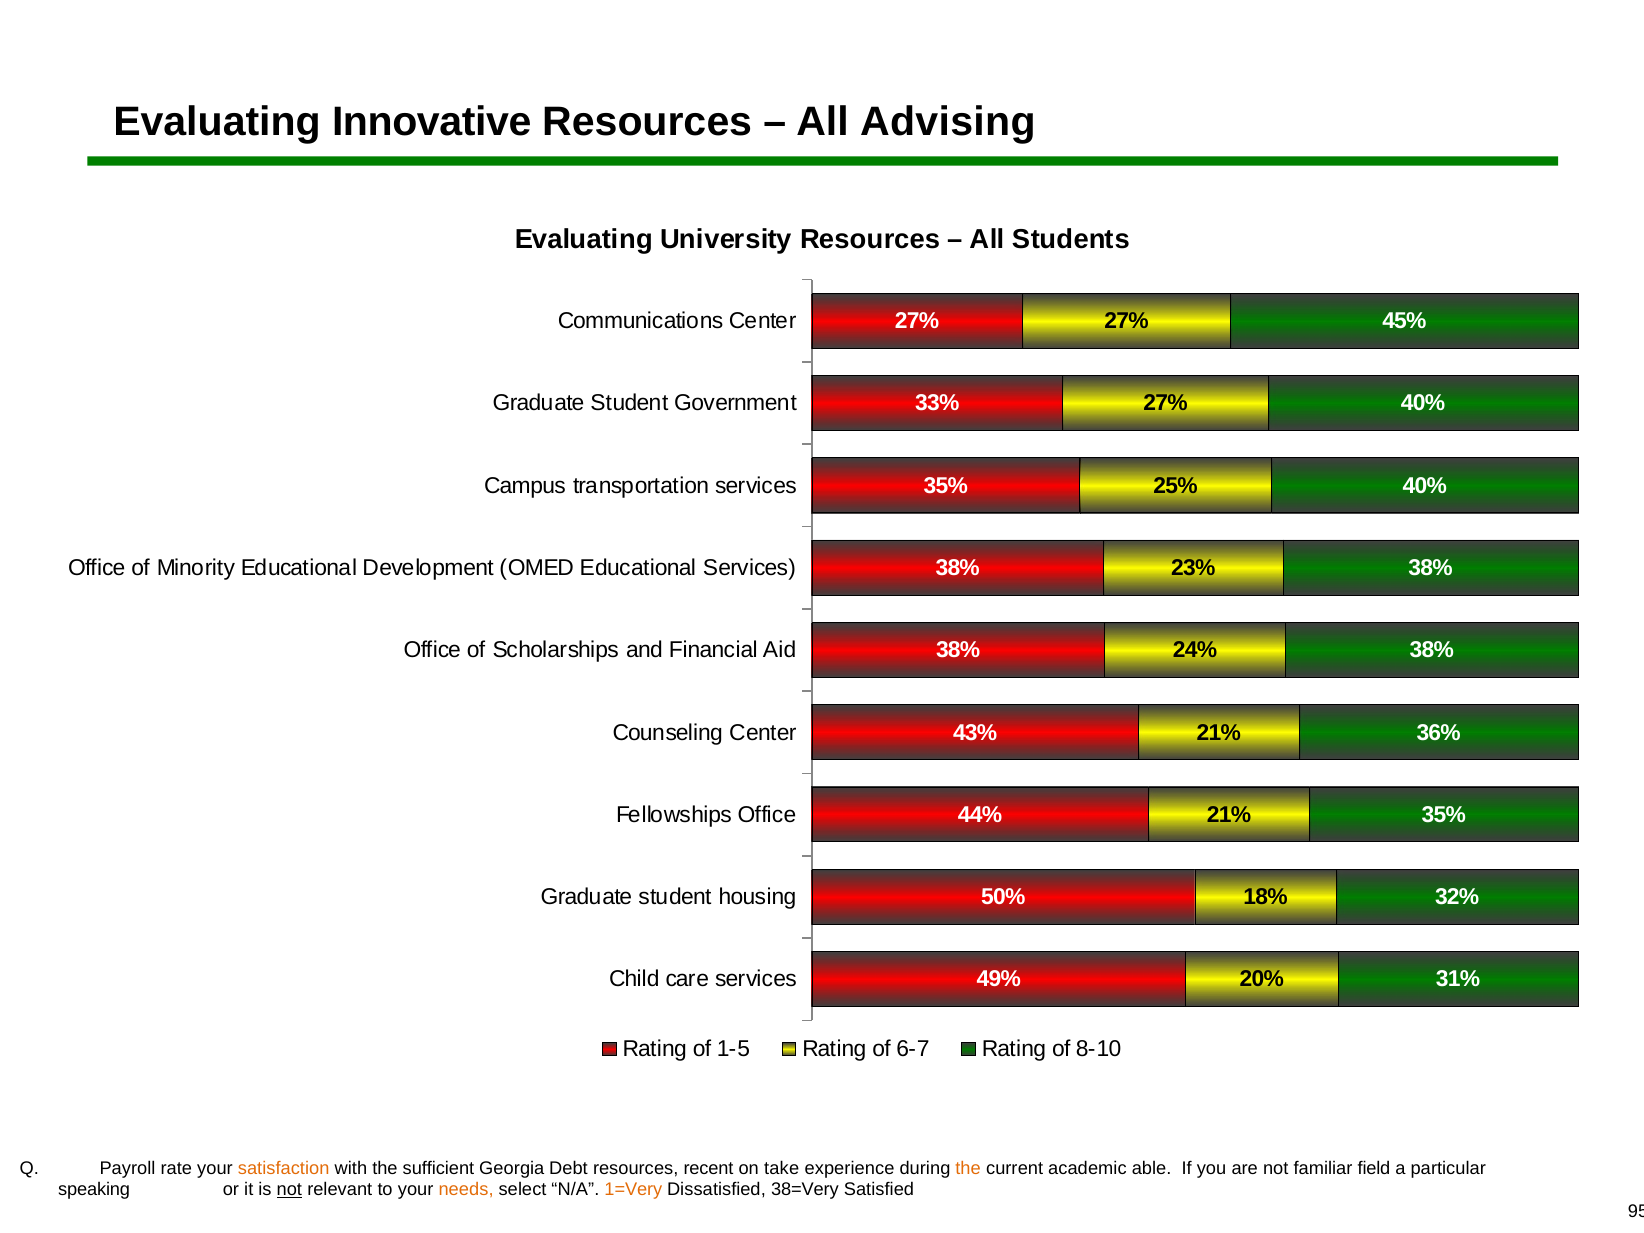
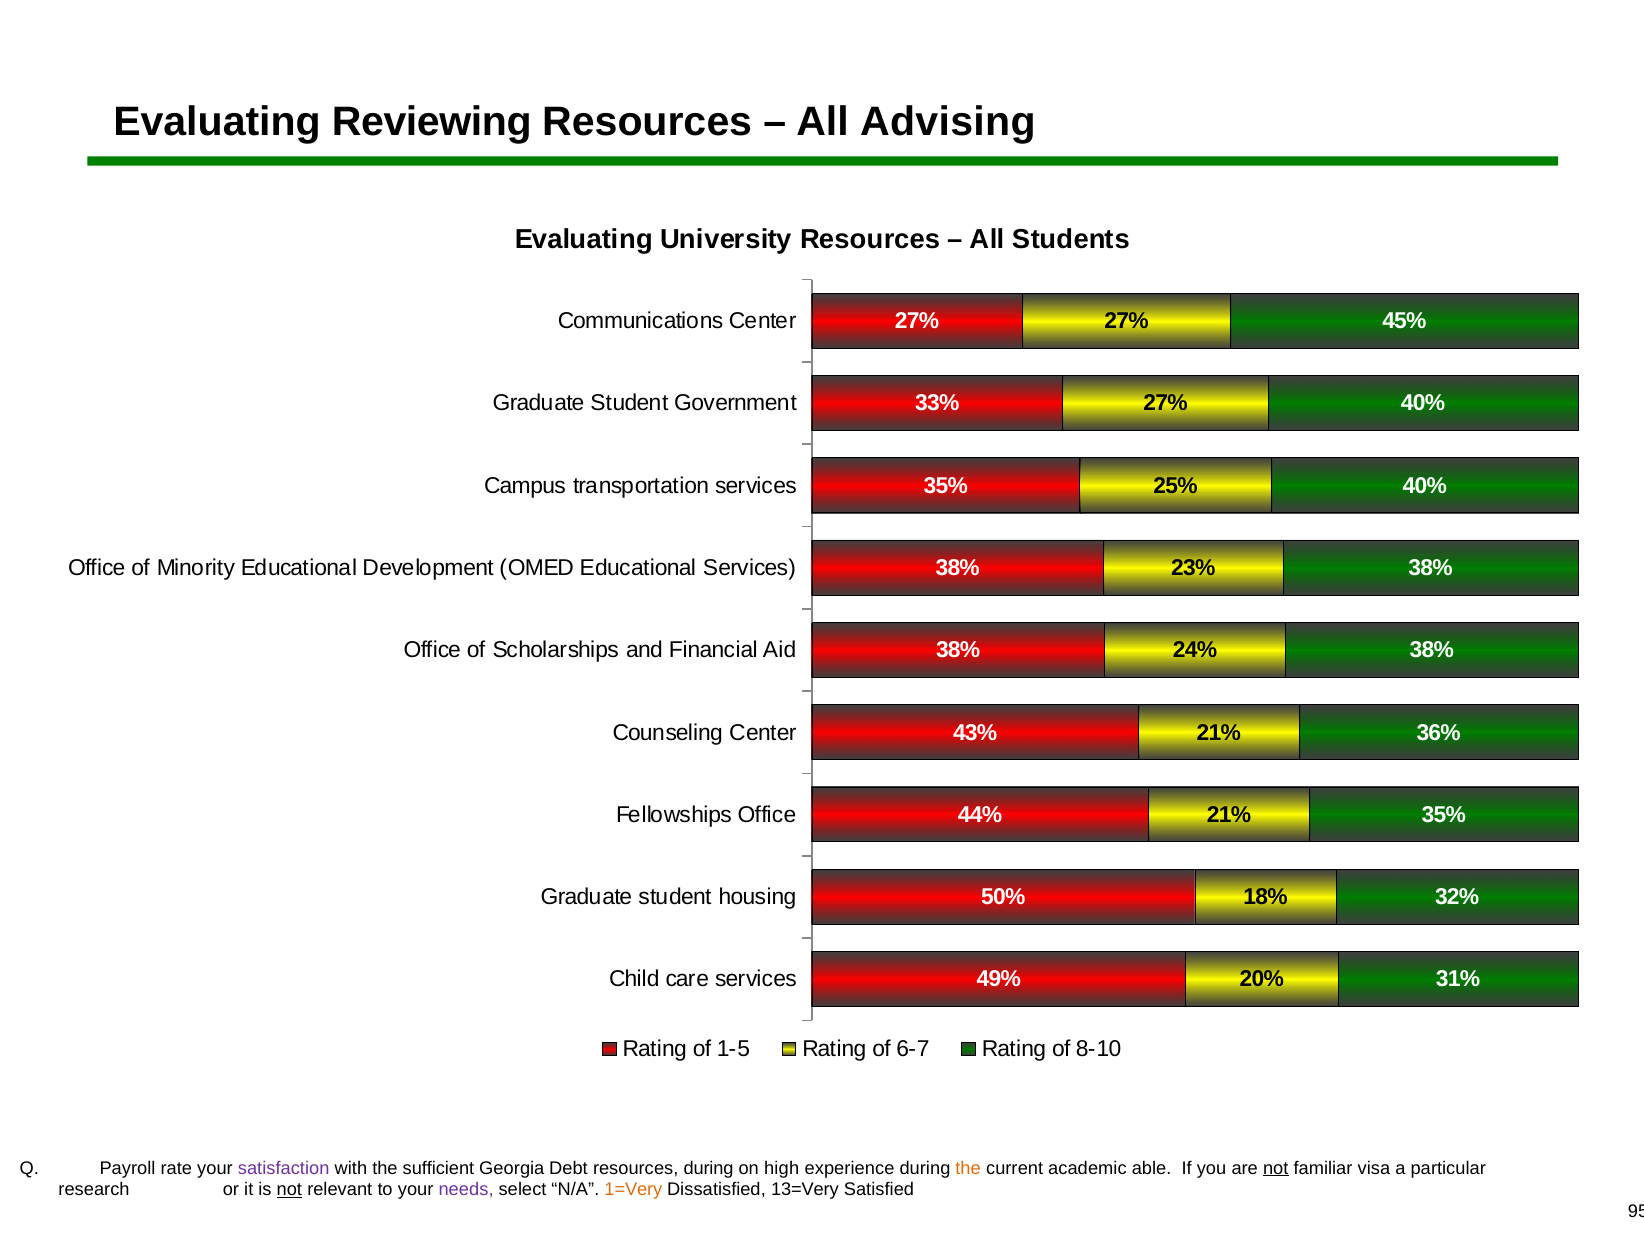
Innovative: Innovative -> Reviewing
satisfaction colour: orange -> purple
resources recent: recent -> during
take: take -> high
not at (1276, 1168) underline: none -> present
field: field -> visa
speaking: speaking -> research
needs colour: orange -> purple
38=Very: 38=Very -> 13=Very
